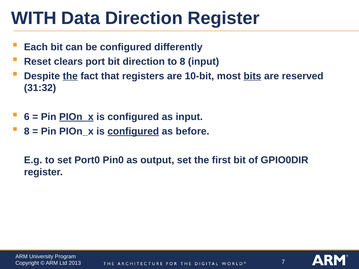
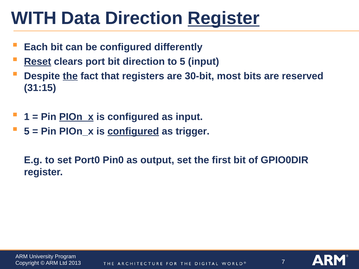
Register at (224, 18) underline: none -> present
Reset underline: none -> present
to 8: 8 -> 5
10-bit: 10-bit -> 30-bit
bits underline: present -> none
31:32: 31:32 -> 31:15
6: 6 -> 1
8 at (27, 131): 8 -> 5
before: before -> trigger
